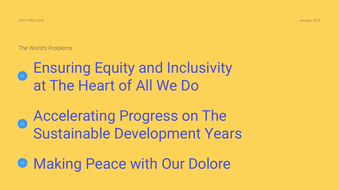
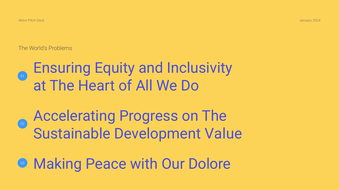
Years: Years -> Value
